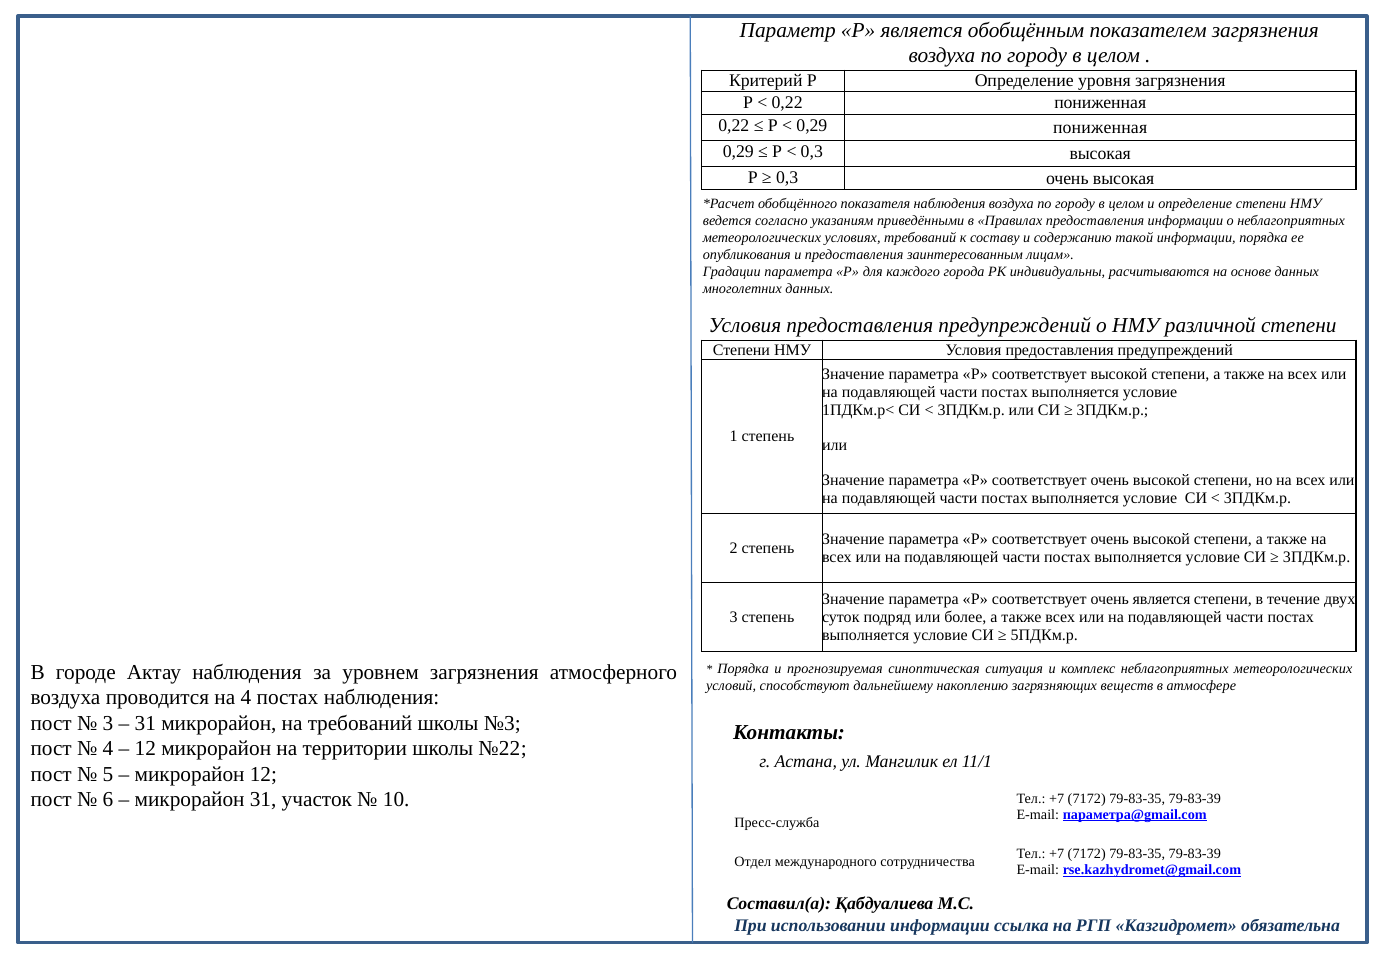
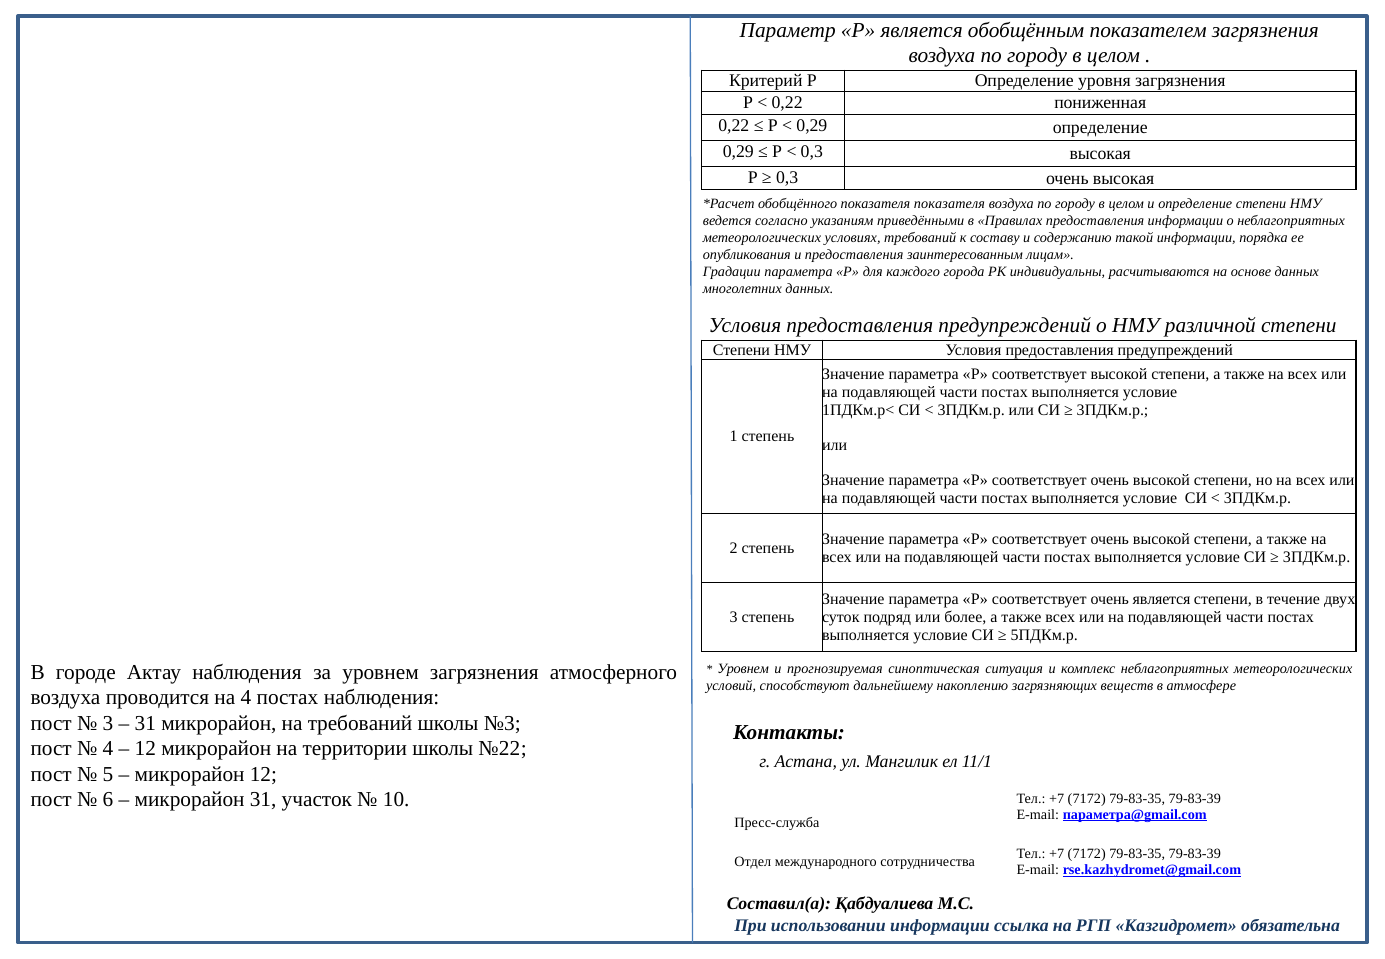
0,29 пониженная: пониженная -> определение
показателя наблюдения: наблюдения -> показателя
Порядка at (743, 669): Порядка -> Уровнем
